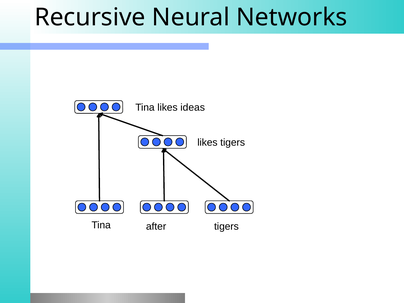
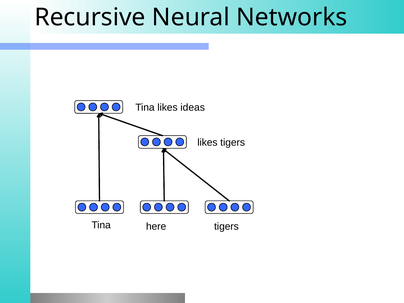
after: after -> here
